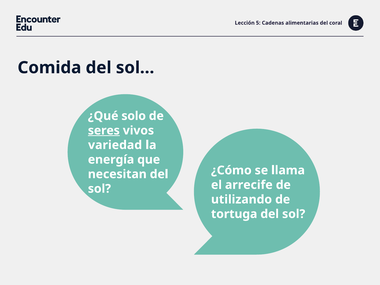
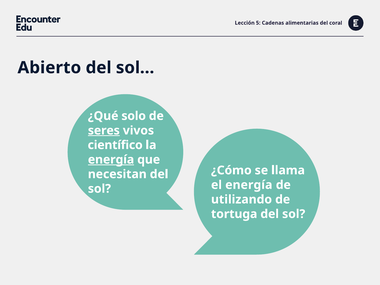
Comida: Comida -> Abierto
variedad: variedad -> científico
energía at (111, 160) underline: none -> present
el arrecife: arrecife -> energía
